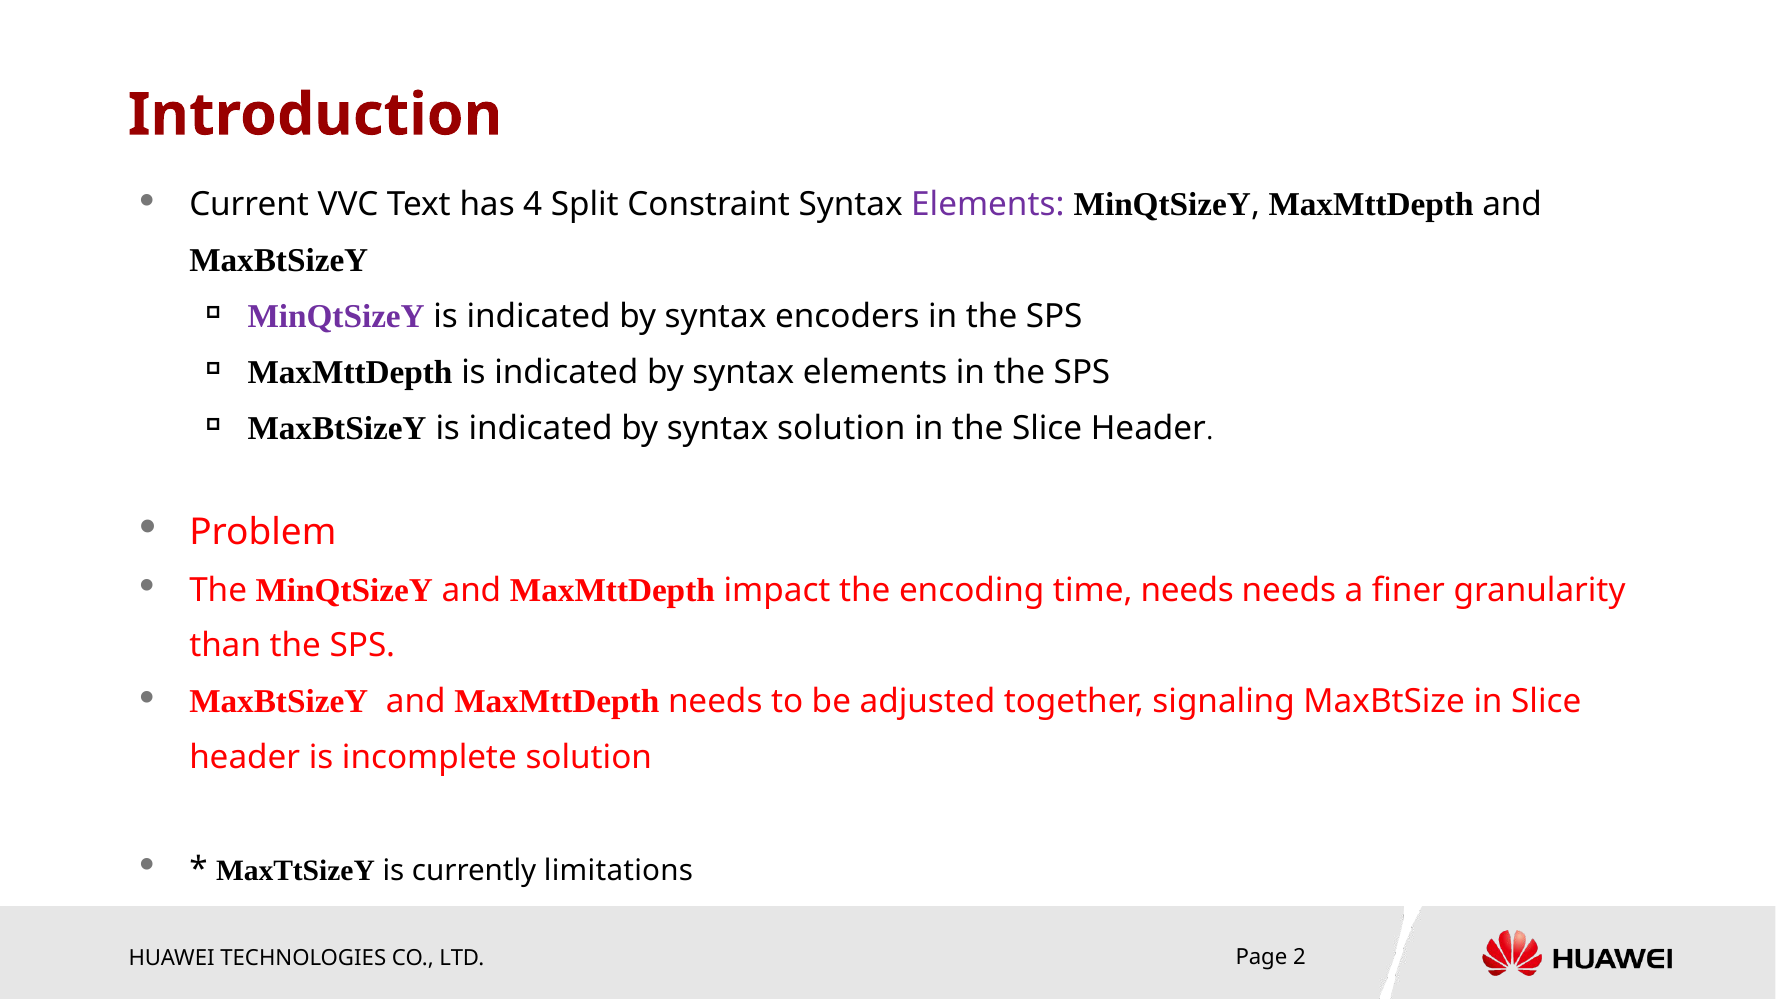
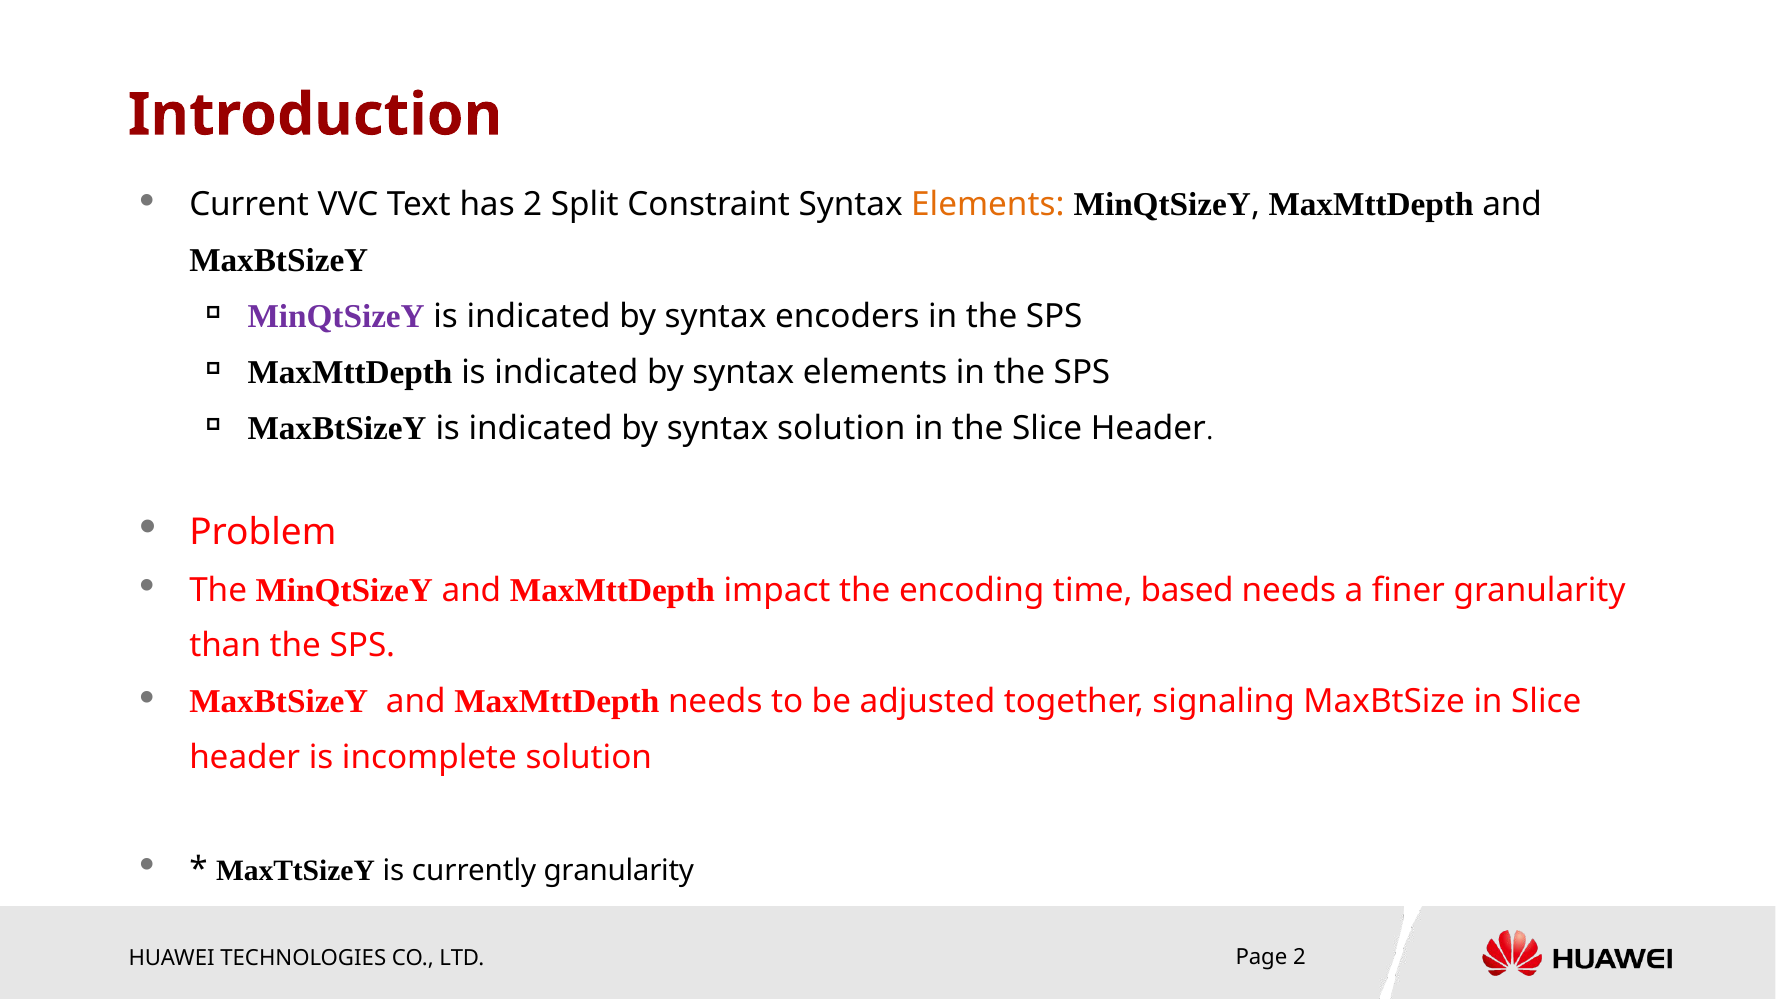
has 4: 4 -> 2
Elements at (988, 205) colour: purple -> orange
time needs: needs -> based
currently limitations: limitations -> granularity
